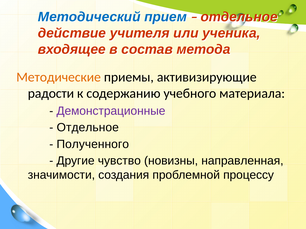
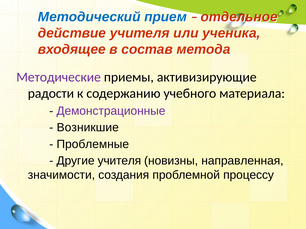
Методические colour: orange -> purple
Отдельное at (88, 128): Отдельное -> Возникшие
Полученного: Полученного -> Проблемные
Другие чувство: чувство -> учителя
